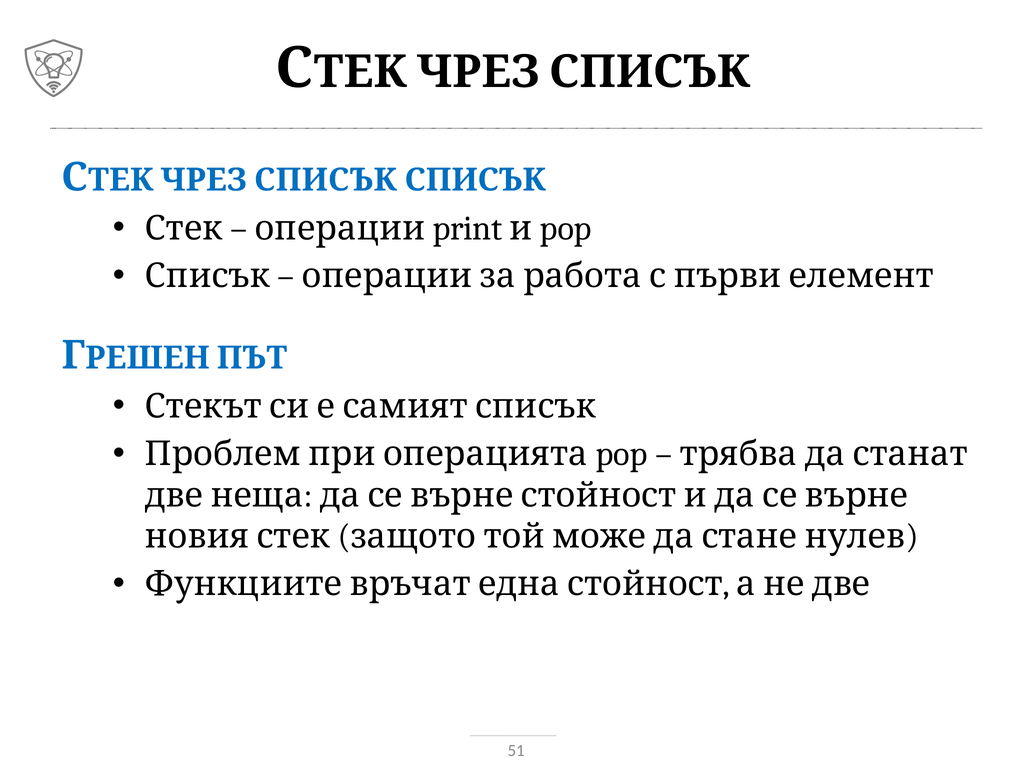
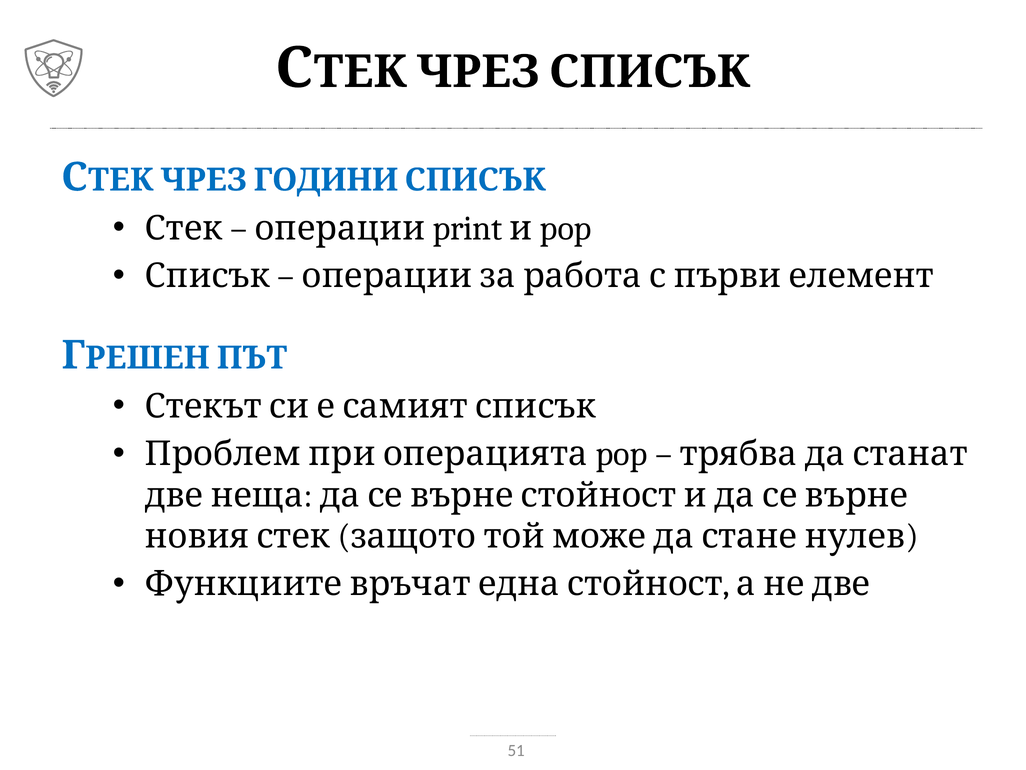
СПИСЪК at (326, 180): СПИСЪК -> ГОДИНИ
